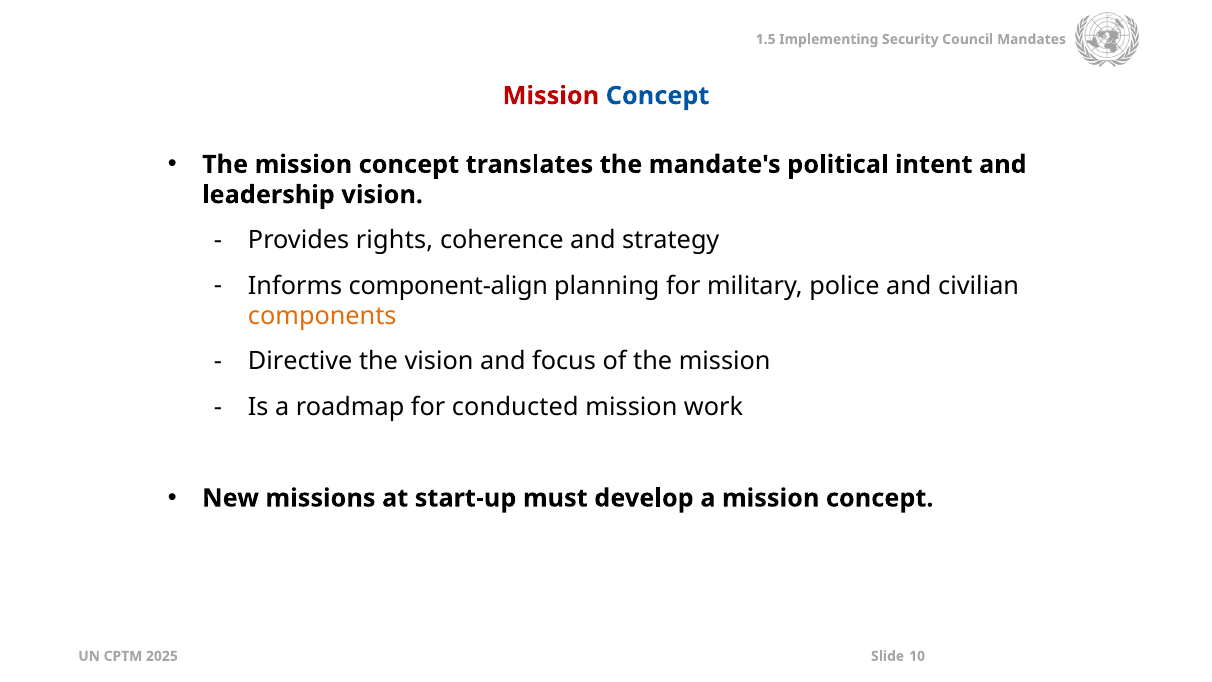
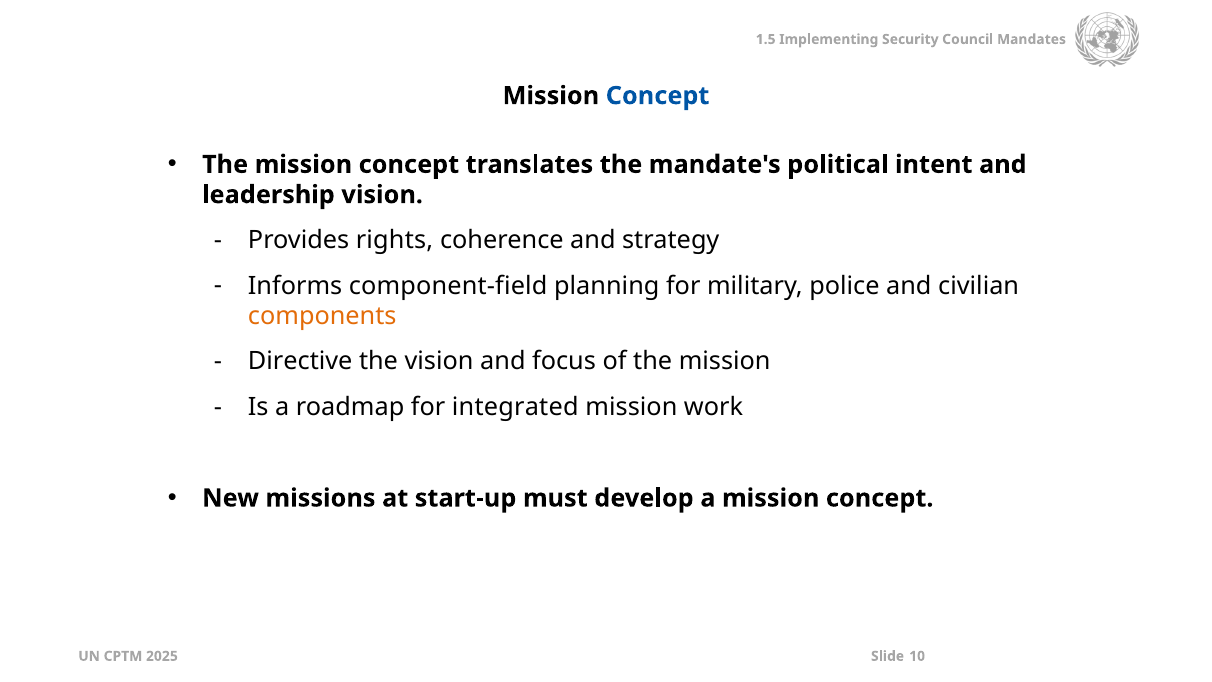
Mission at (551, 96) colour: red -> black
component-align: component-align -> component-field
conducted: conducted -> integrated
